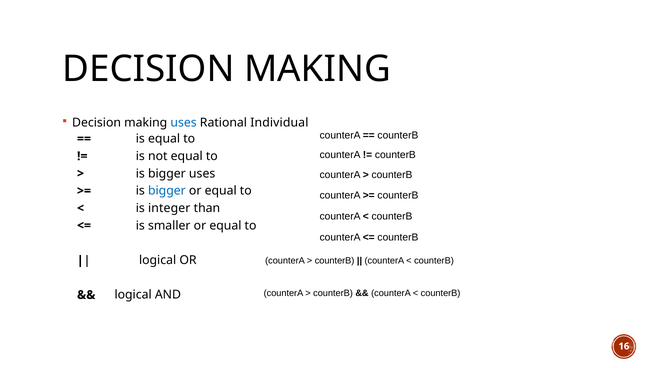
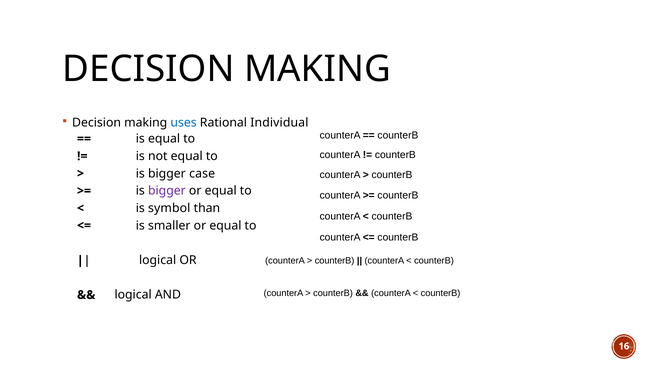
bigger uses: uses -> case
bigger at (167, 191) colour: blue -> purple
integer: integer -> symbol
